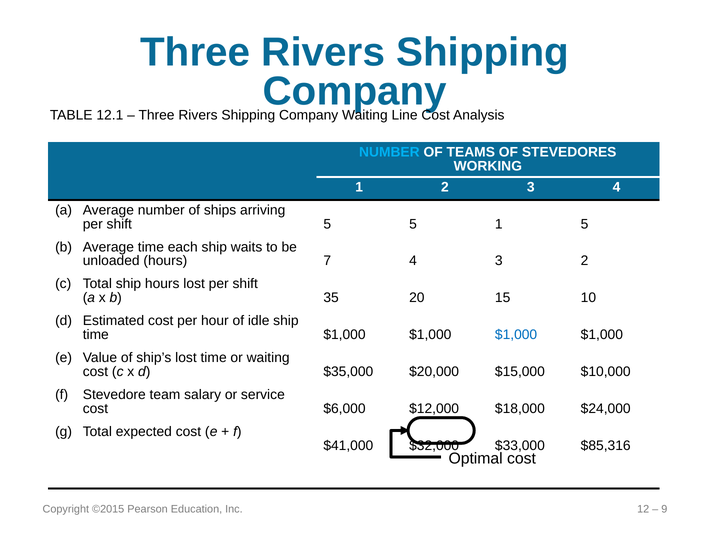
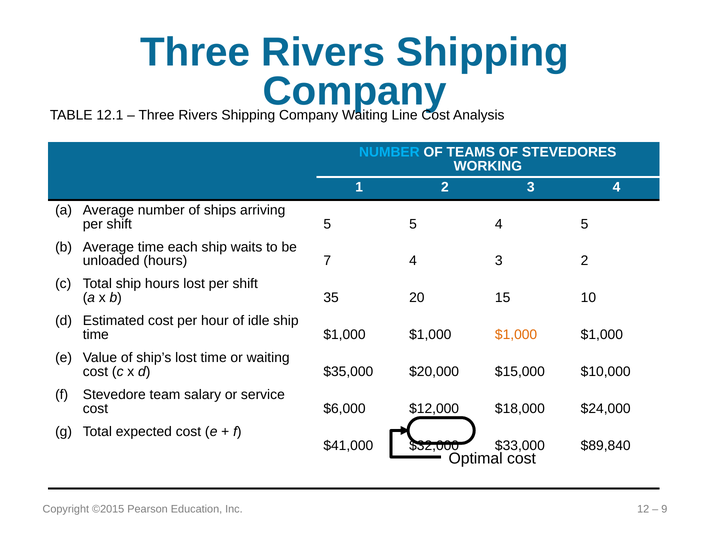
5 1: 1 -> 4
$1,000 at (516, 335) colour: blue -> orange
$85,316: $85,316 -> $89,840
